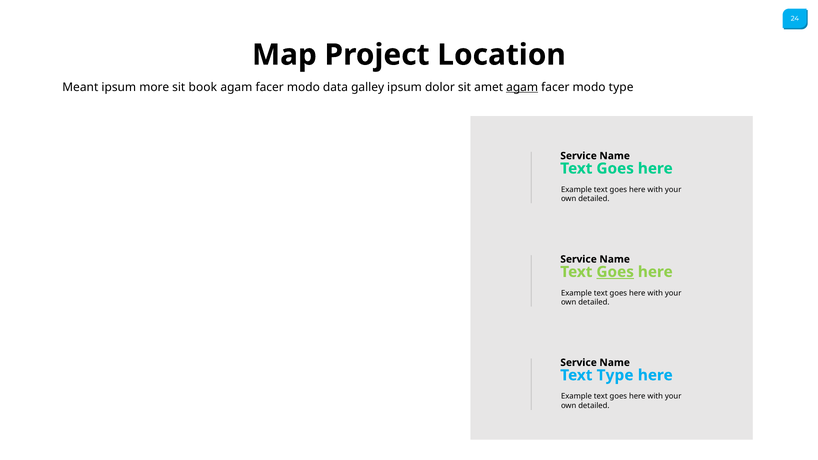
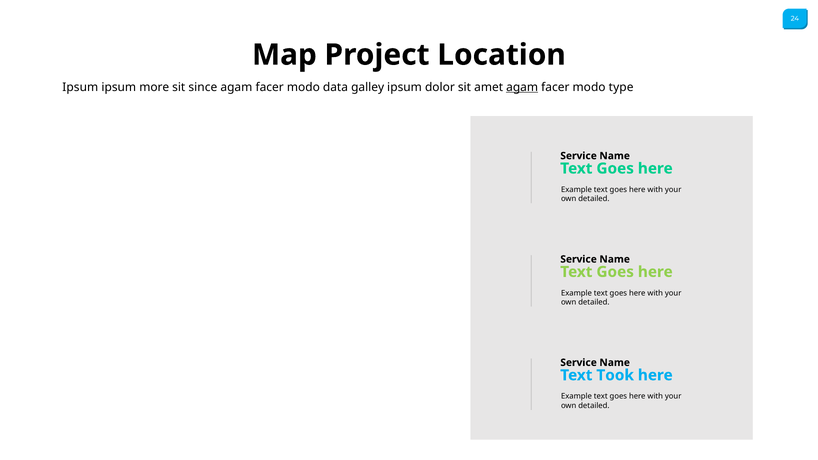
Meant at (80, 87): Meant -> Ipsum
book: book -> since
Goes at (615, 272) underline: present -> none
Text Type: Type -> Took
